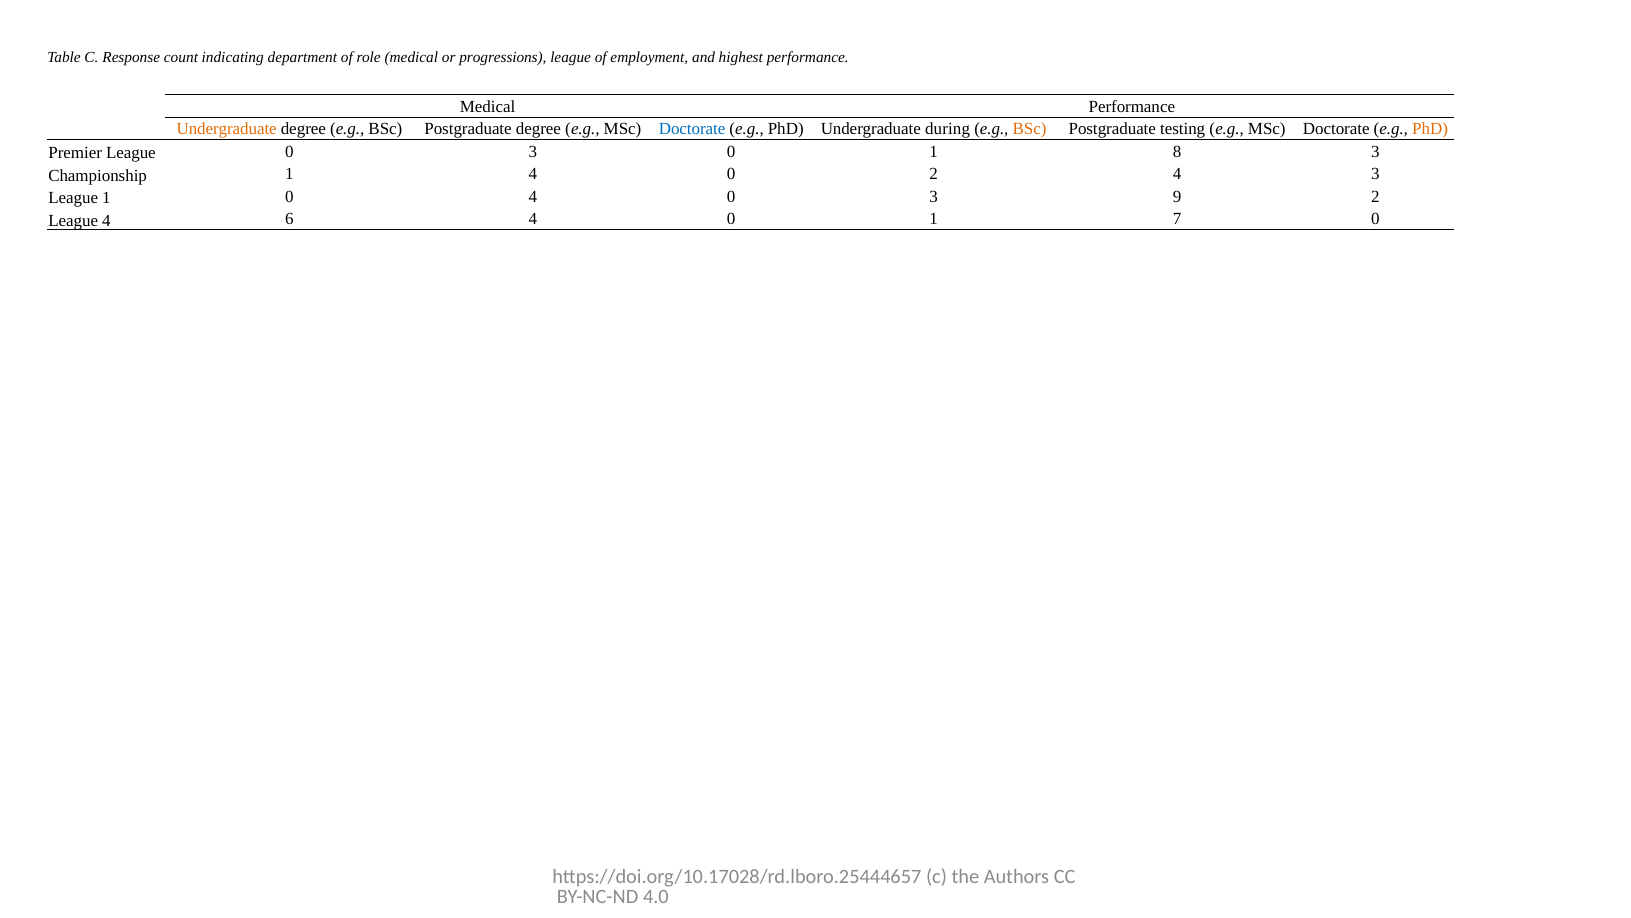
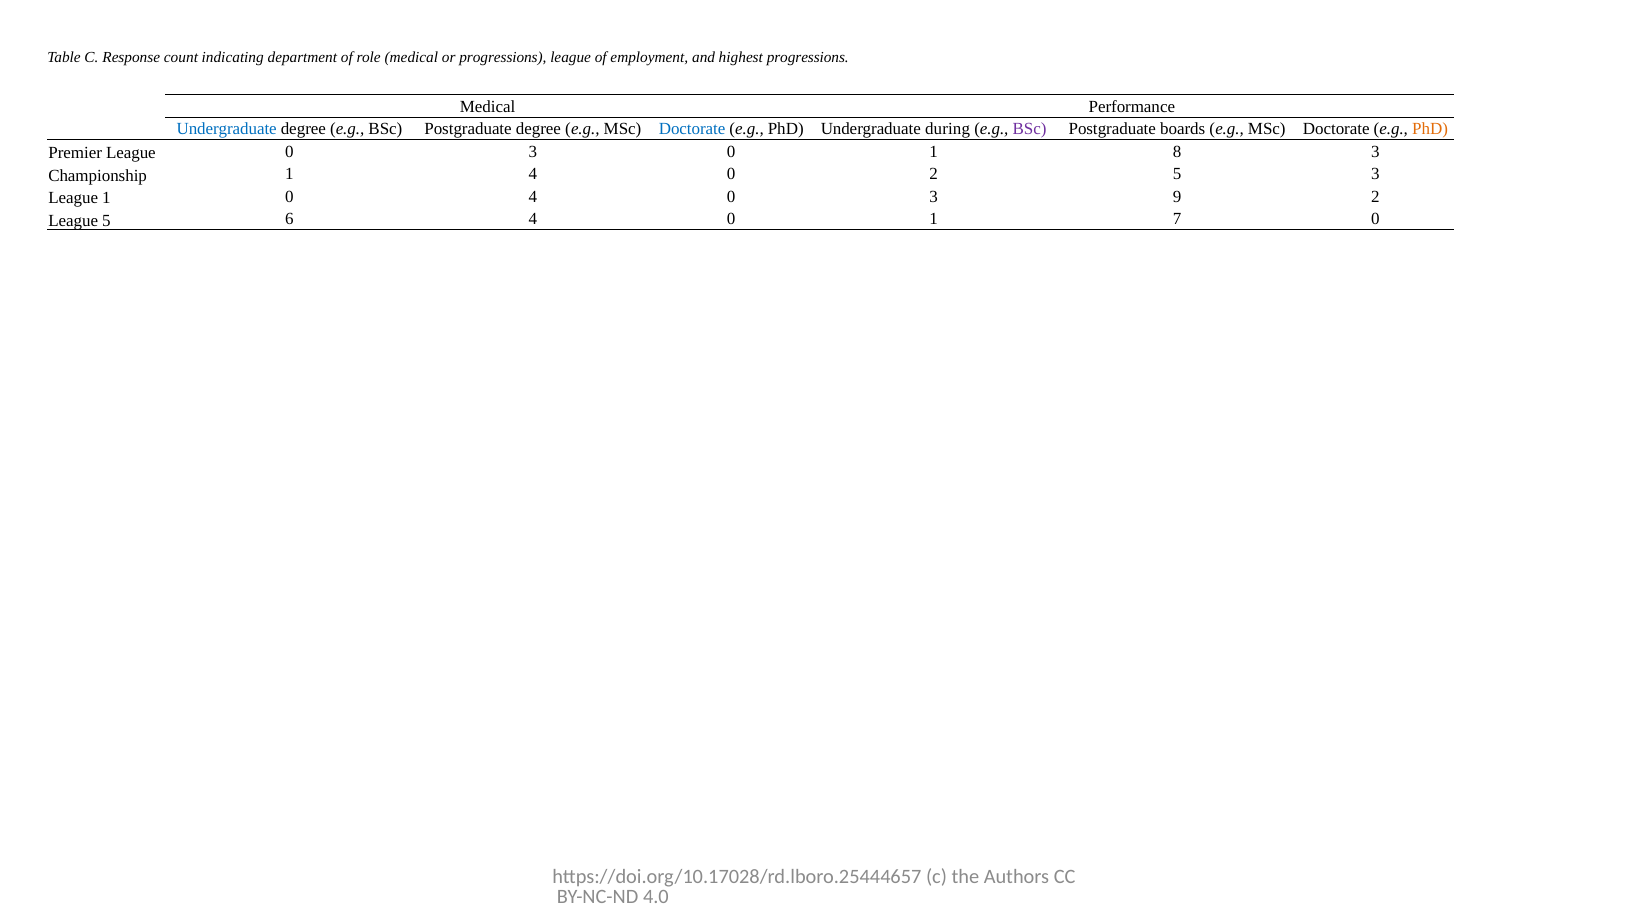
highest performance: performance -> progressions
Undergraduate at (227, 129) colour: orange -> blue
BSc at (1030, 129) colour: orange -> purple
testing: testing -> boards
2 4: 4 -> 5
League 4: 4 -> 5
